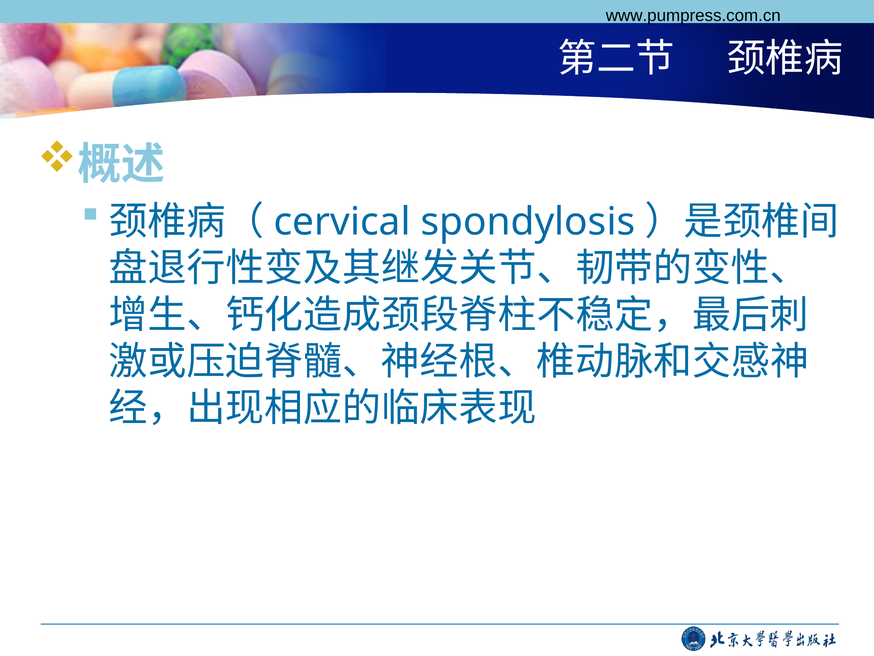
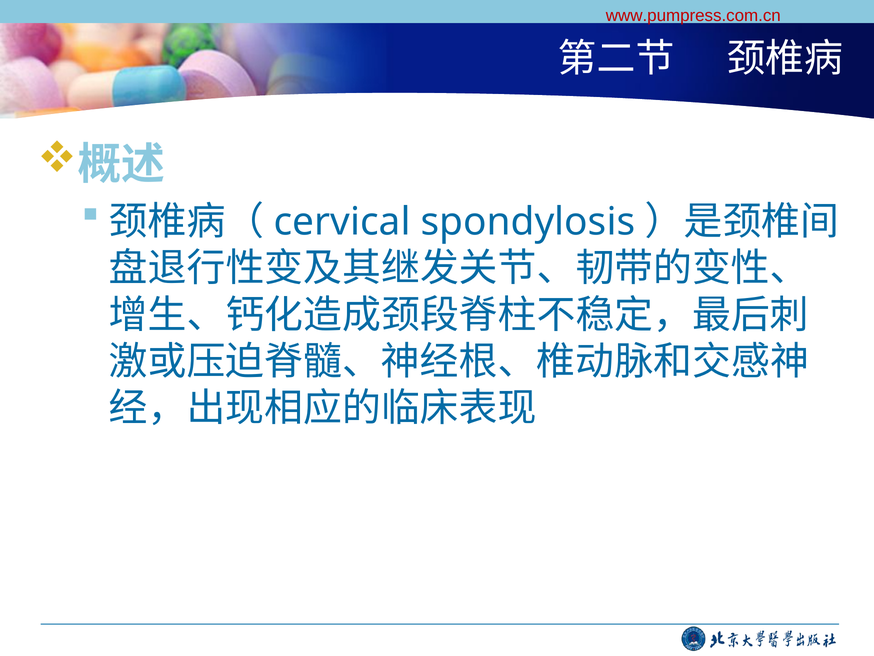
www.pumpress.com.cn colour: black -> red
